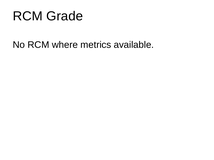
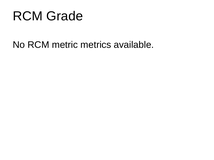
where: where -> metric
